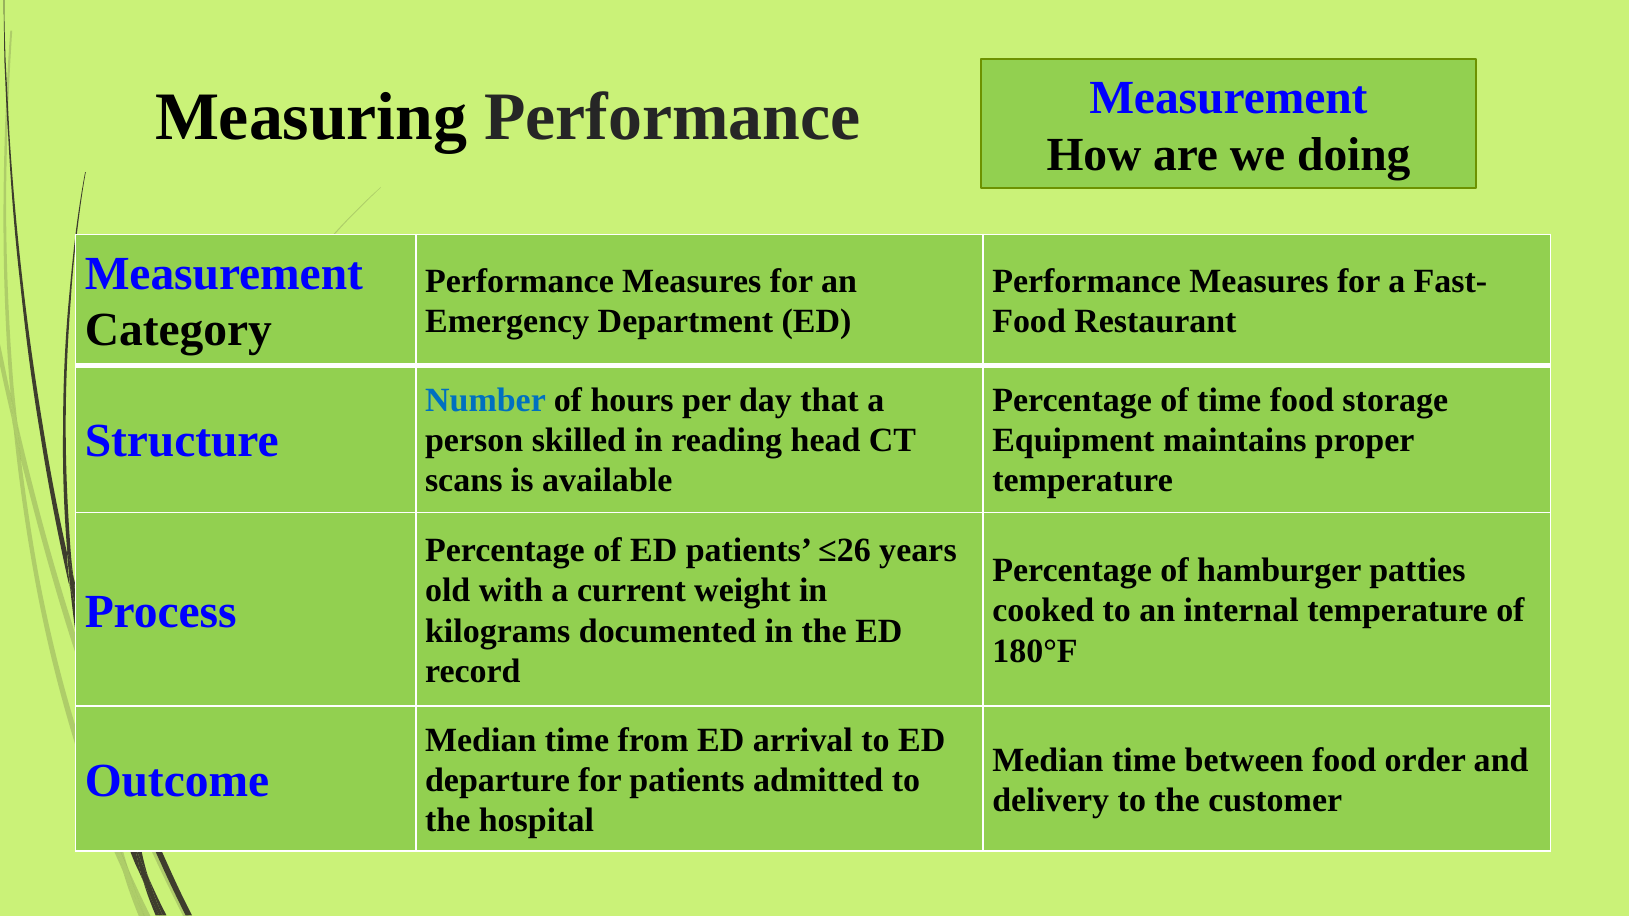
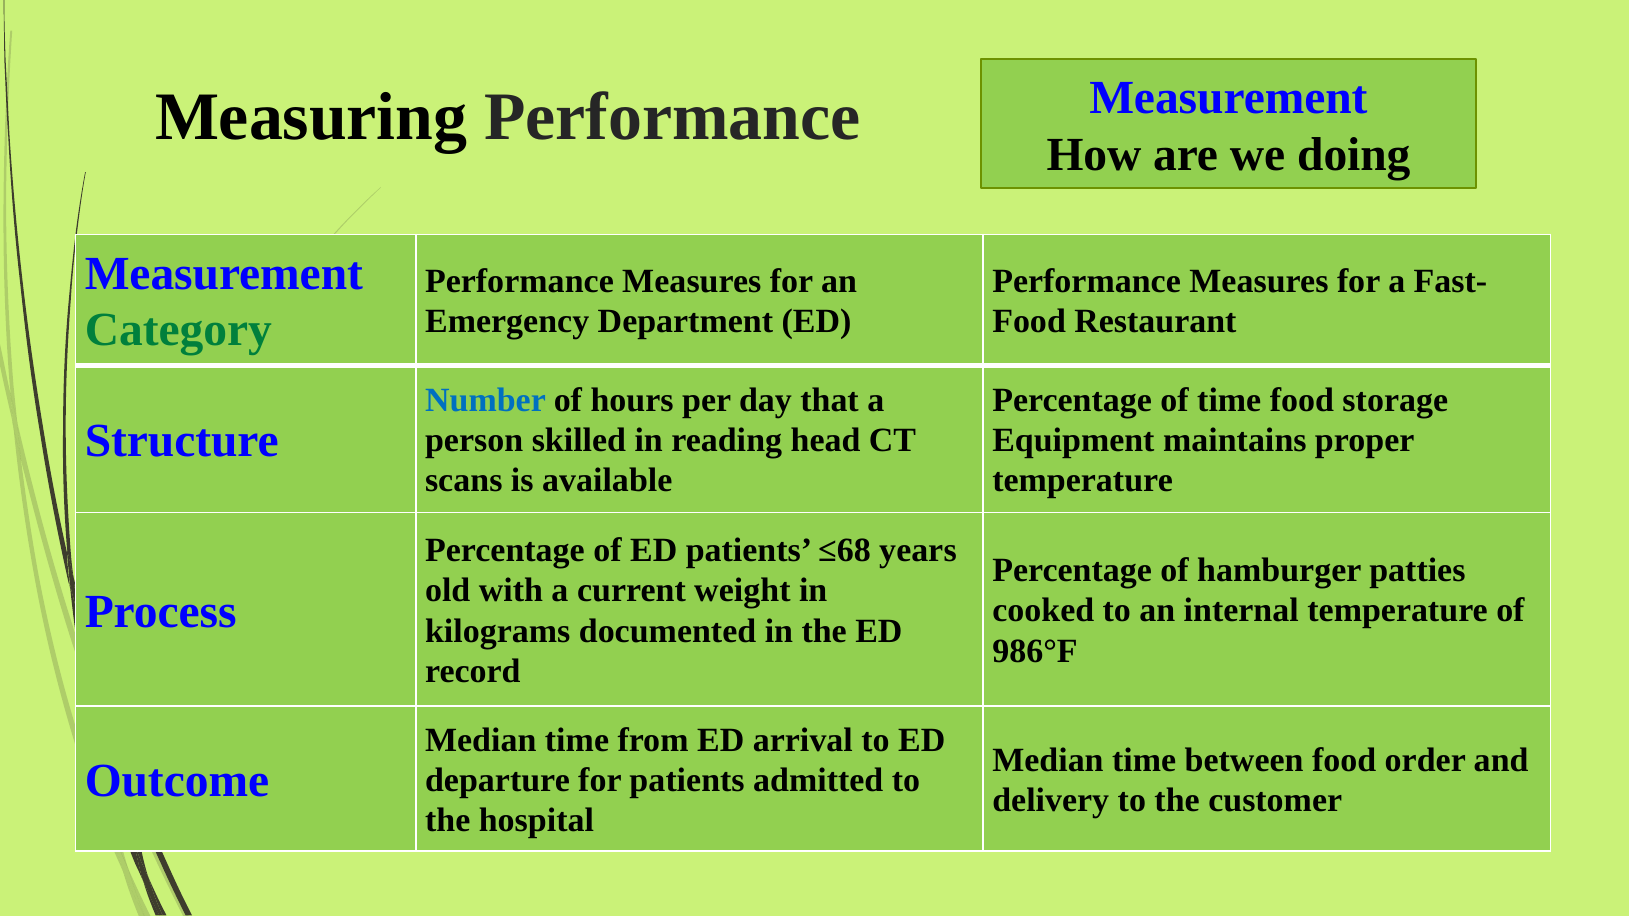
Category colour: black -> green
≤26: ≤26 -> ≤68
180°F: 180°F -> 986°F
